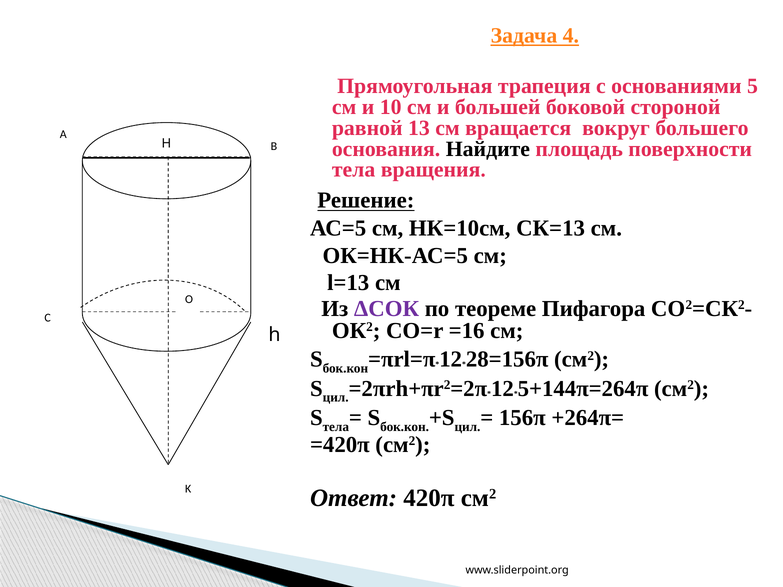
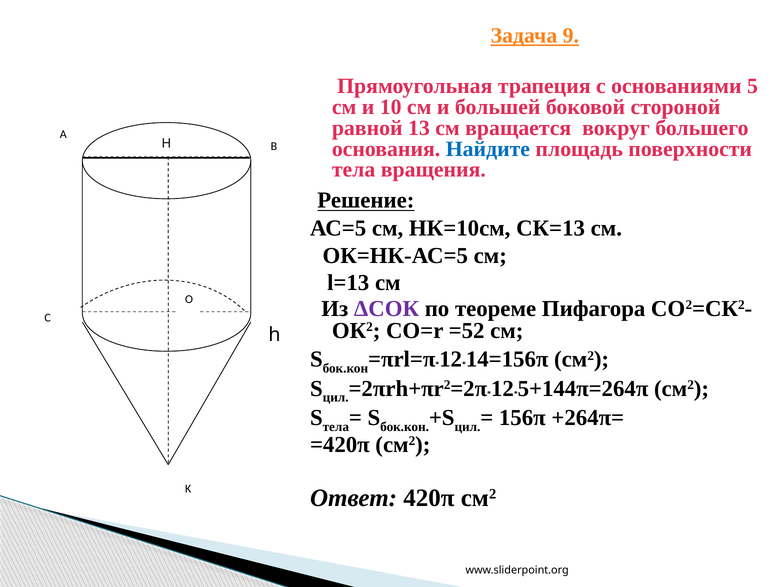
4: 4 -> 9
Найдите colour: black -> blue
=16: =16 -> =52
28=156π: 28=156π -> 14=156π
